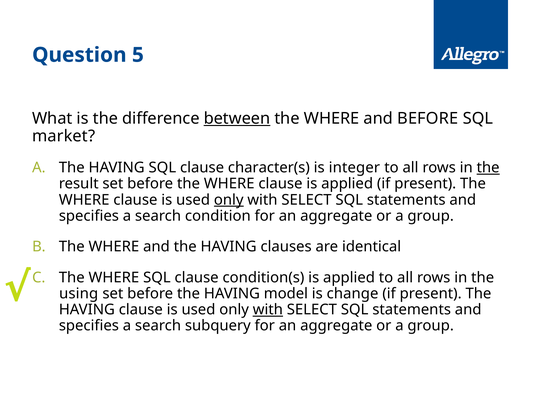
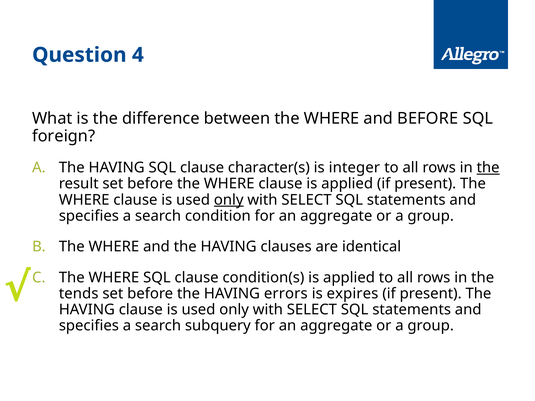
5: 5 -> 4
between underline: present -> none
market: market -> foreign
using: using -> tends
model: model -> errors
change: change -> expires
with at (268, 310) underline: present -> none
